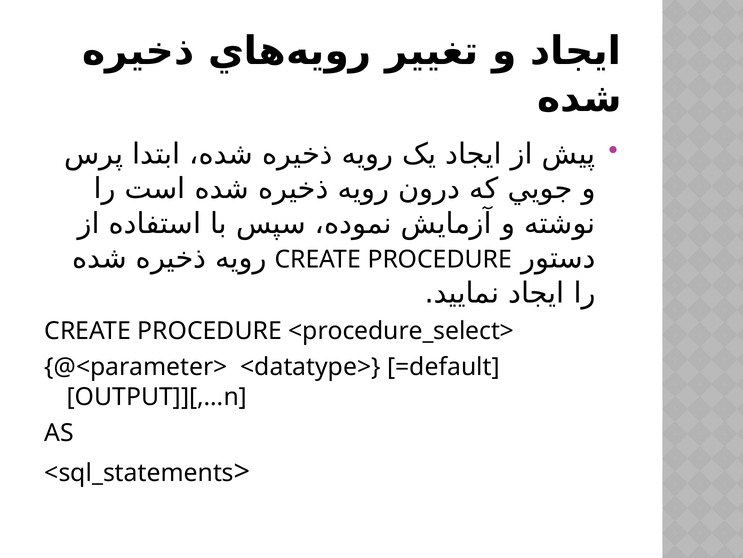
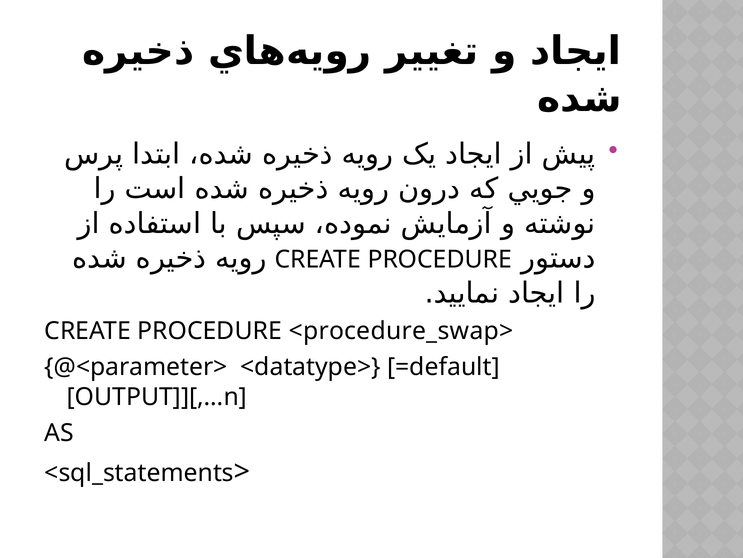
<procedure_select>: <procedure_select> -> <procedure_swap>
